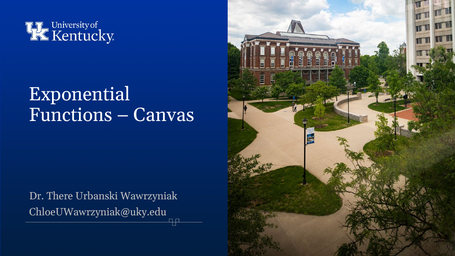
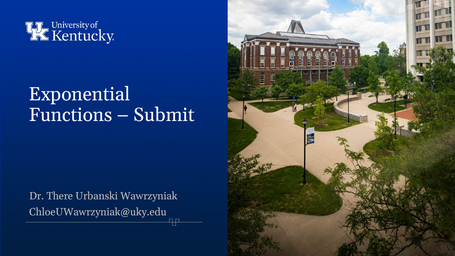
Canvas: Canvas -> Submit
